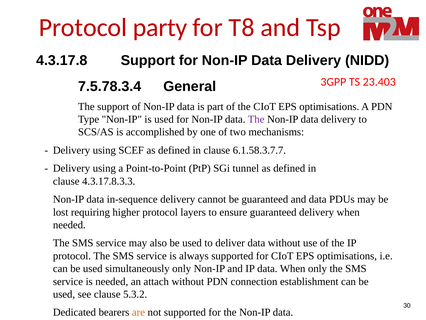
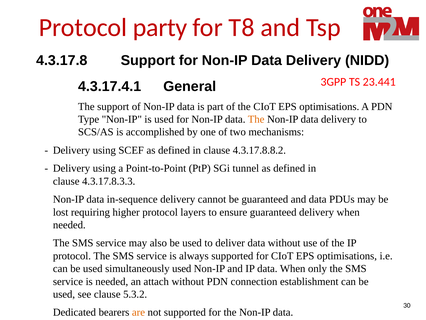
23.403: 23.403 -> 23.441
7.5.78.3.4: 7.5.78.3.4 -> 4.3.17.4.1
The at (256, 119) colour: purple -> orange
6.1.58.3.7.7: 6.1.58.3.7.7 -> 4.3.17.8.8.2
simultaneously only: only -> used
